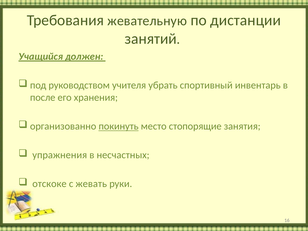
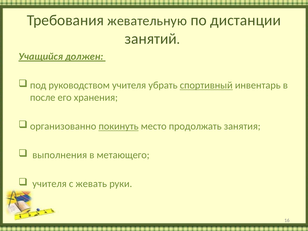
спортивный underline: none -> present
стопорящие: стопорящие -> продолжать
упражнения: упражнения -> выполнения
несчастных: несчастных -> метающего
отскоке at (49, 184): отскоке -> учителя
